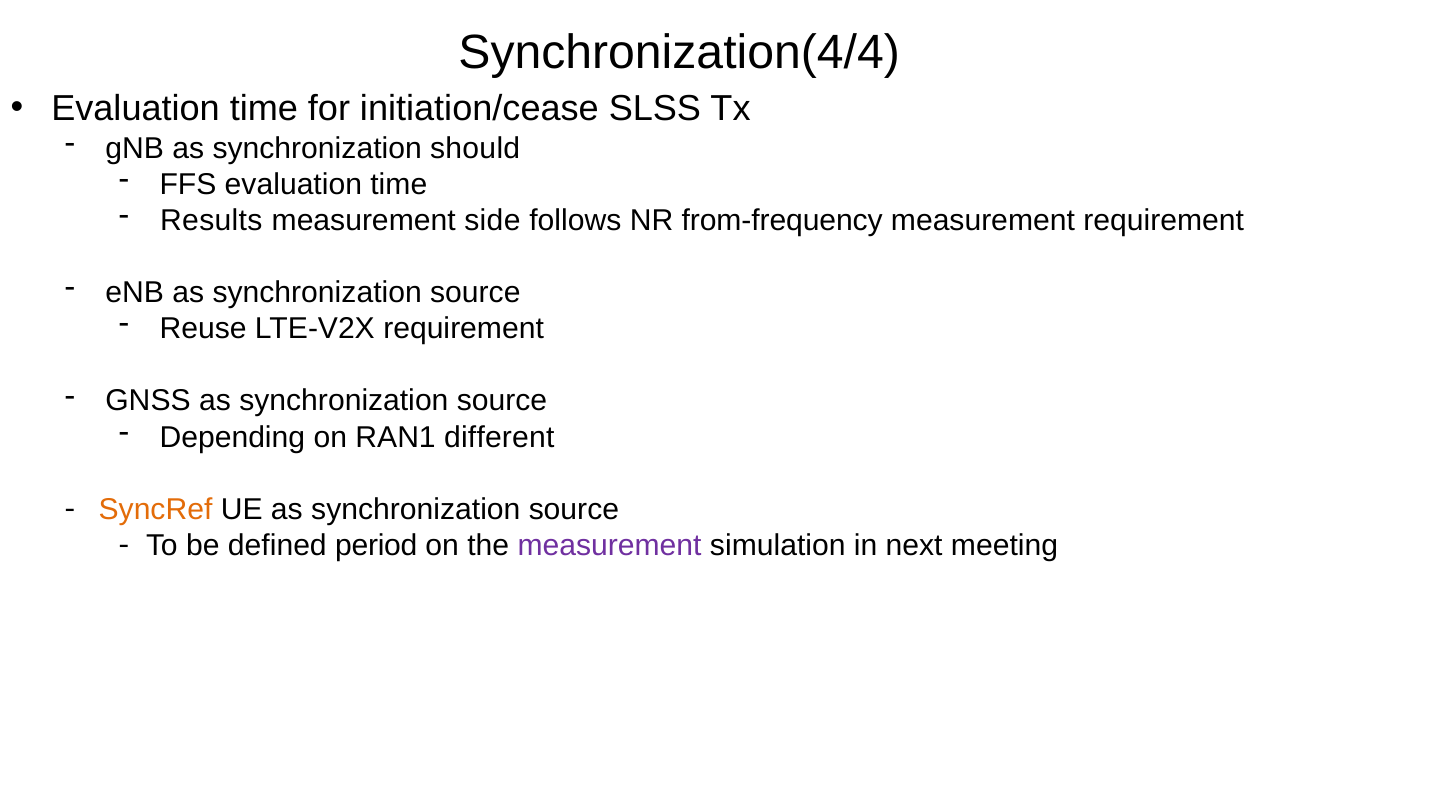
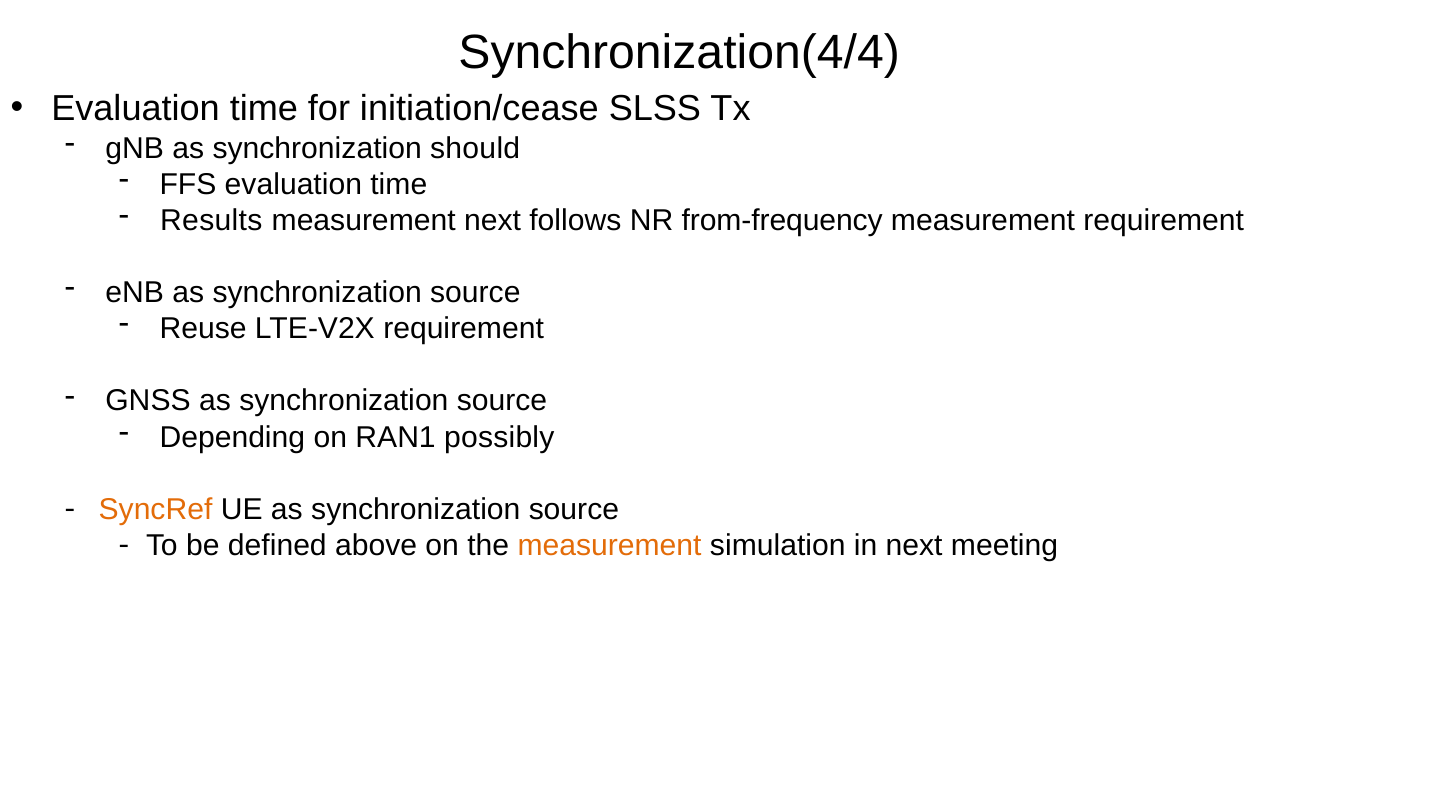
measurement side: side -> next
different: different -> possibly
period: period -> above
measurement at (610, 546) colour: purple -> orange
